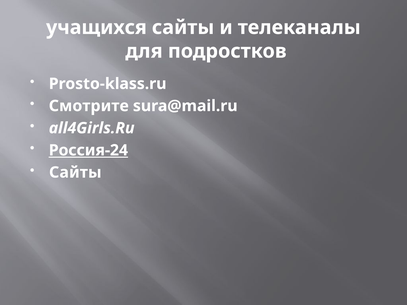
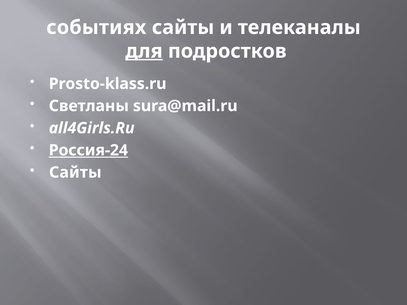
учащихся: учащихся -> событиях
для underline: none -> present
Смотрите: Смотрите -> Светланы
